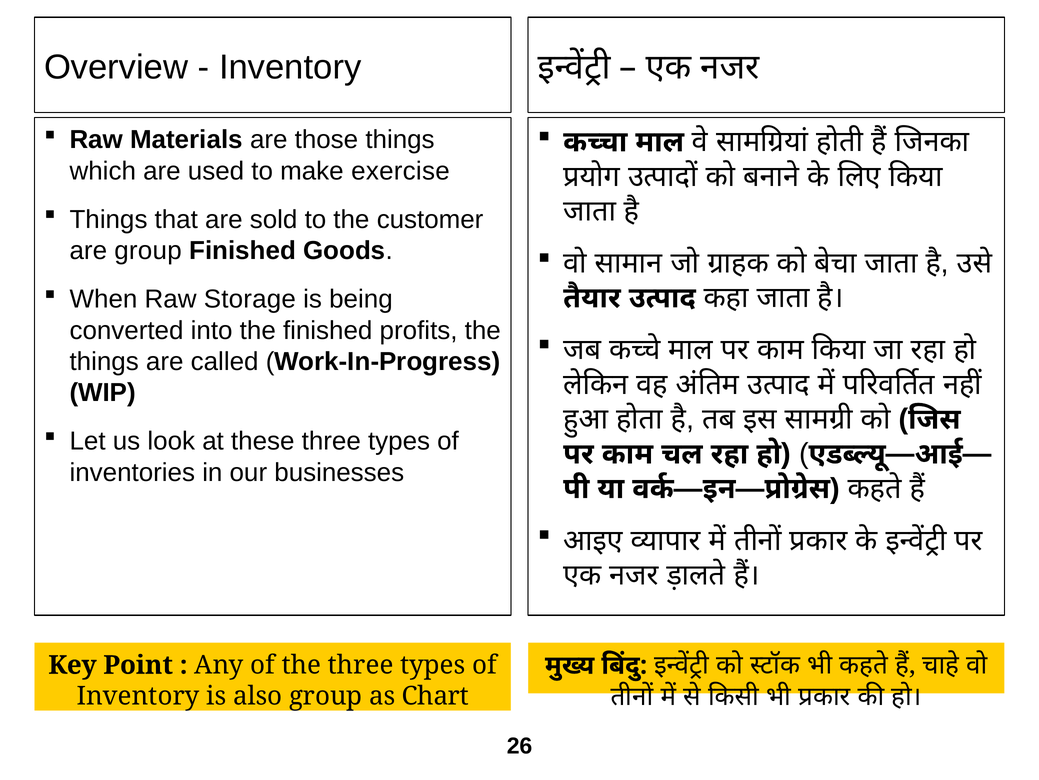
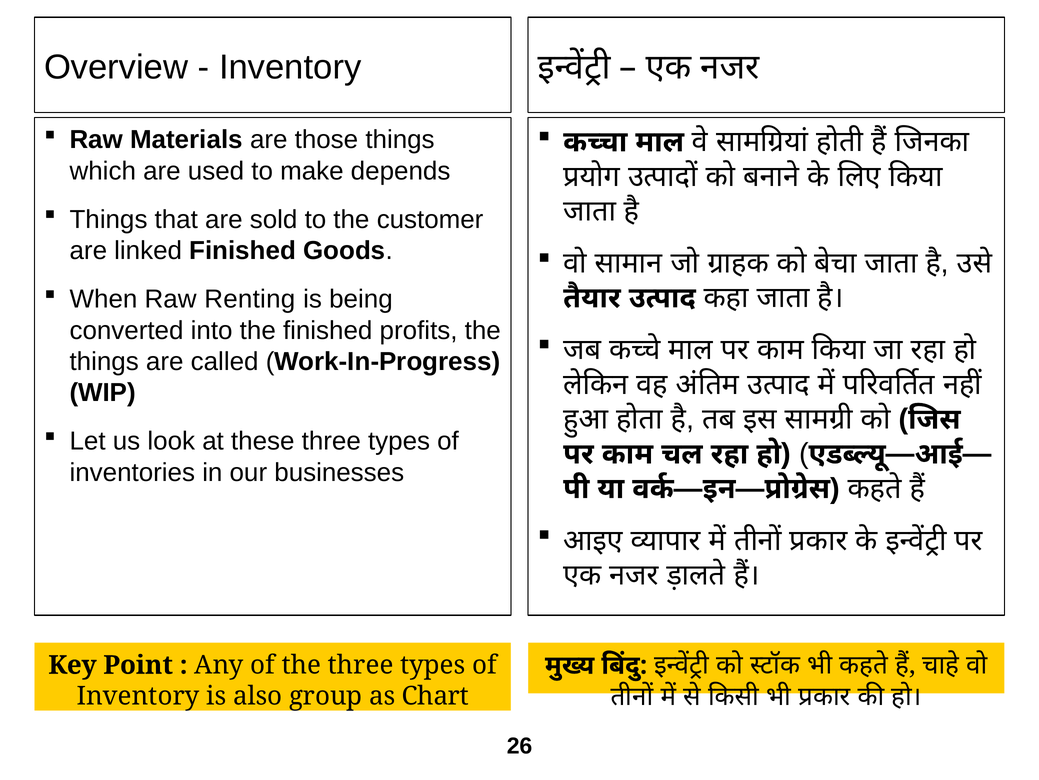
exercise: exercise -> depends
are group: group -> linked
Storage: Storage -> Renting
